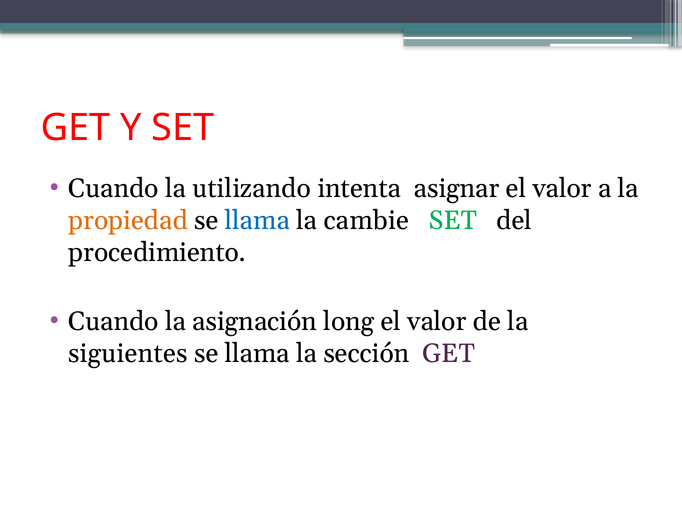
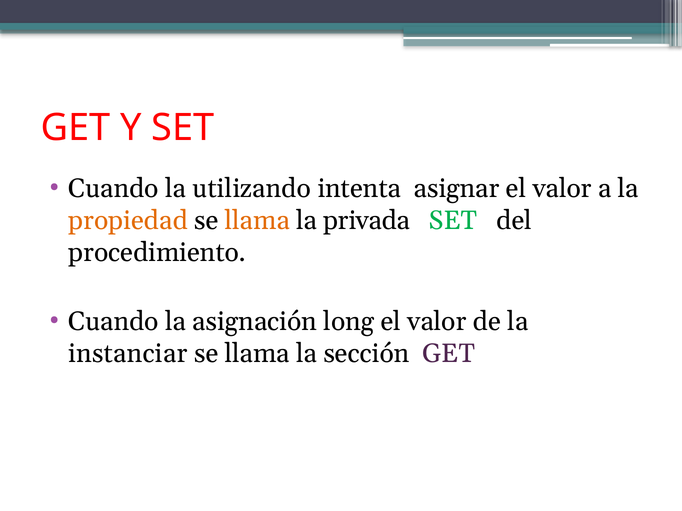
llama at (257, 221) colour: blue -> orange
cambie: cambie -> privada
siguientes: siguientes -> instanciar
